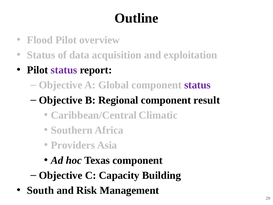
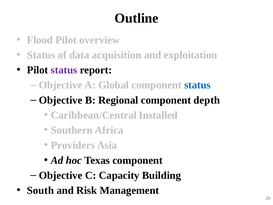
status at (197, 85) colour: purple -> blue
result: result -> depth
Climatic: Climatic -> Installed
